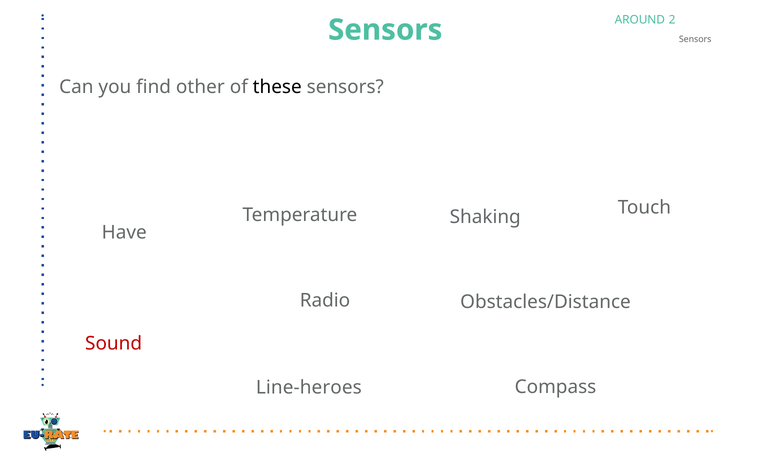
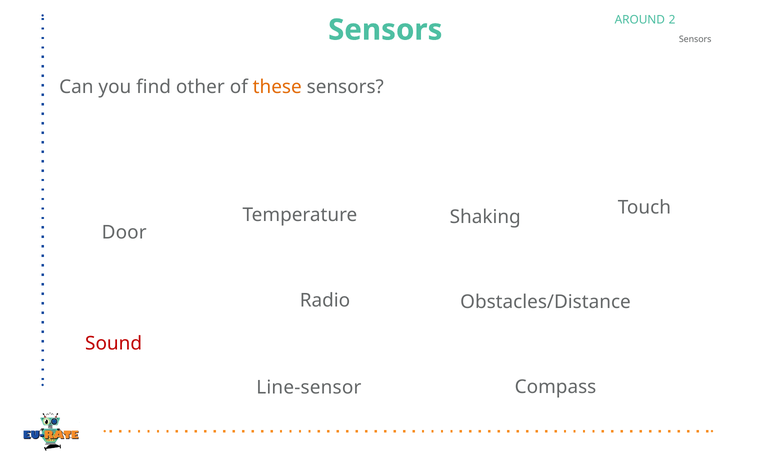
these colour: black -> orange
Have: Have -> Door
Line-heroes: Line-heroes -> Line-sensor
